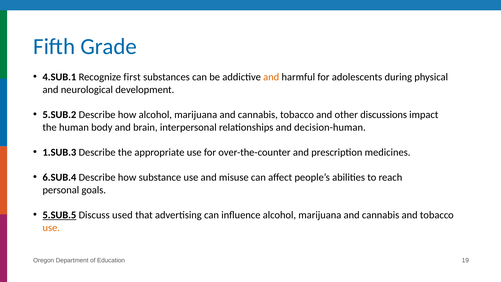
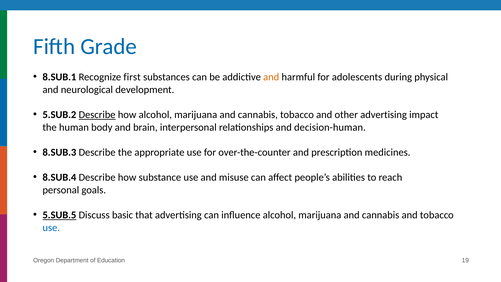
4.SUB.1: 4.SUB.1 -> 8.SUB.1
Describe at (97, 115) underline: none -> present
other discussions: discussions -> advertising
1.SUB.3: 1.SUB.3 -> 8.SUB.3
6.SUB.4: 6.SUB.4 -> 8.SUB.4
used: used -> basic
use at (51, 227) colour: orange -> blue
